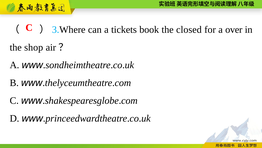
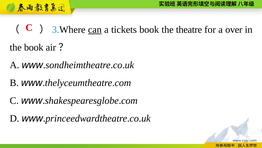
can underline: none -> present
closed: closed -> theatre
the shop: shop -> book
